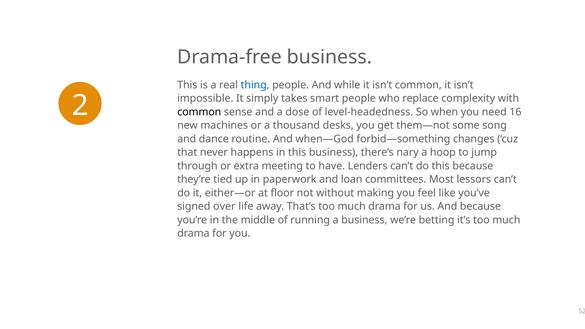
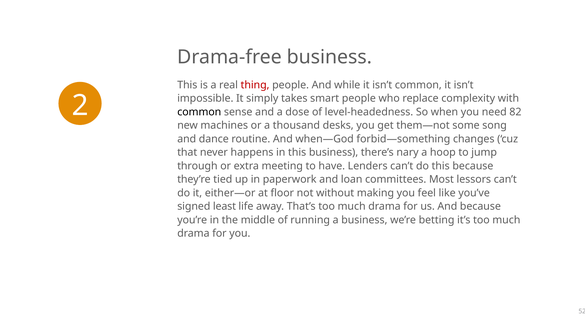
thing colour: blue -> red
16: 16 -> 82
over: over -> least
